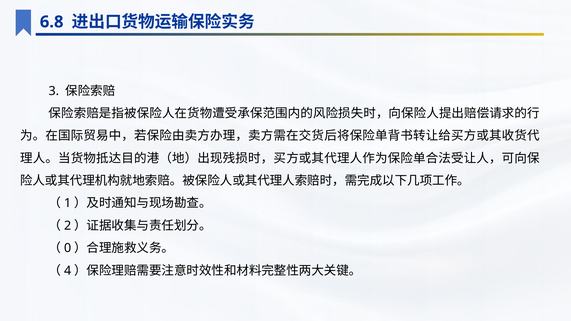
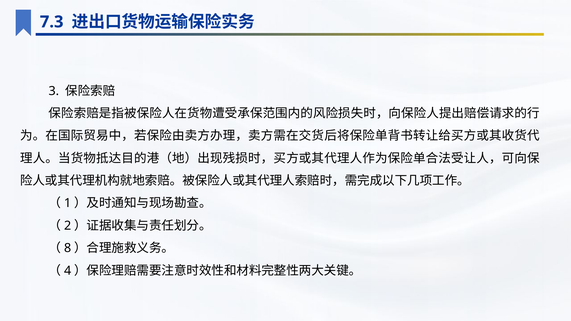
6.8: 6.8 -> 7.3
0: 0 -> 8
